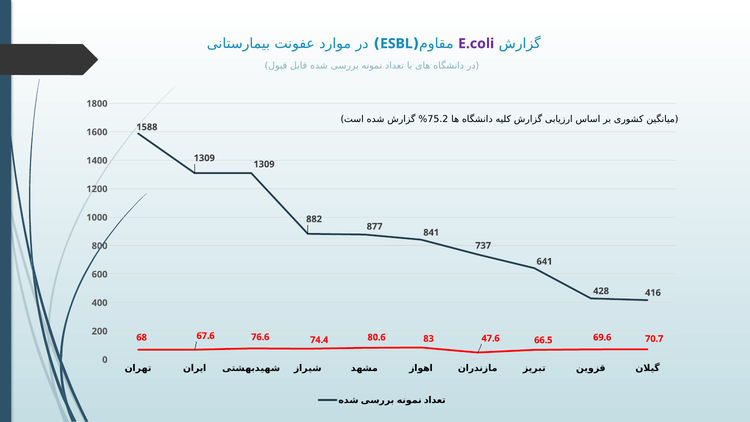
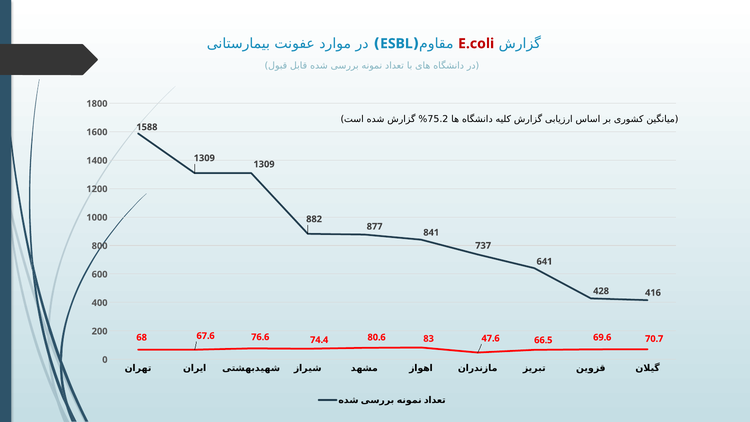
E.coli colour: purple -> red
